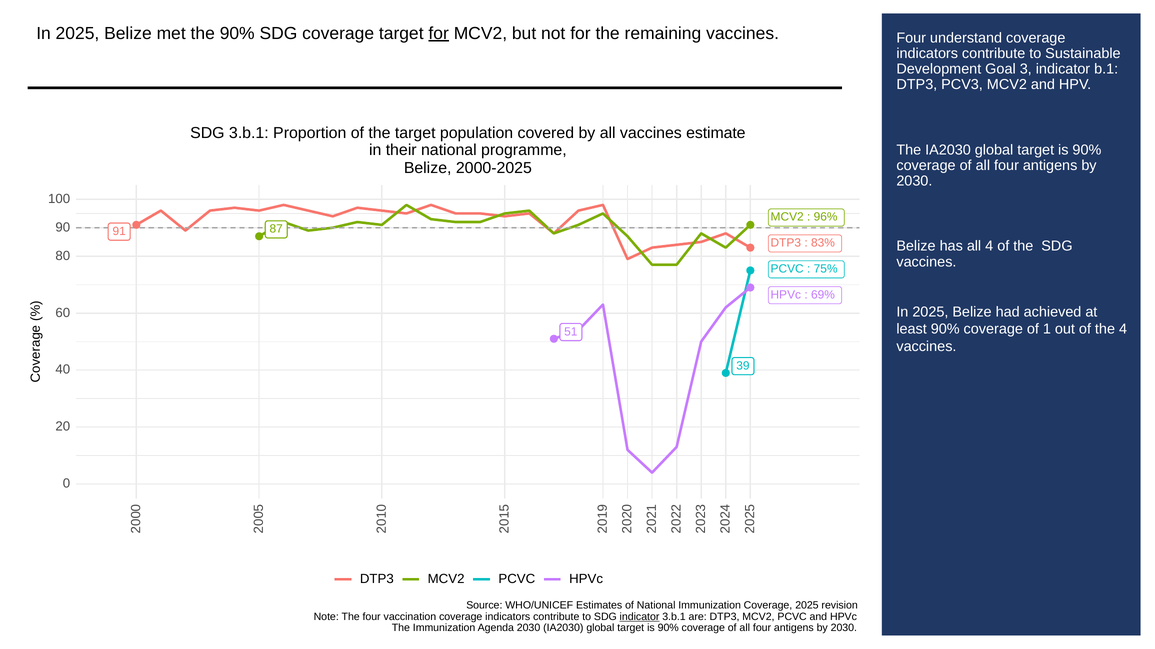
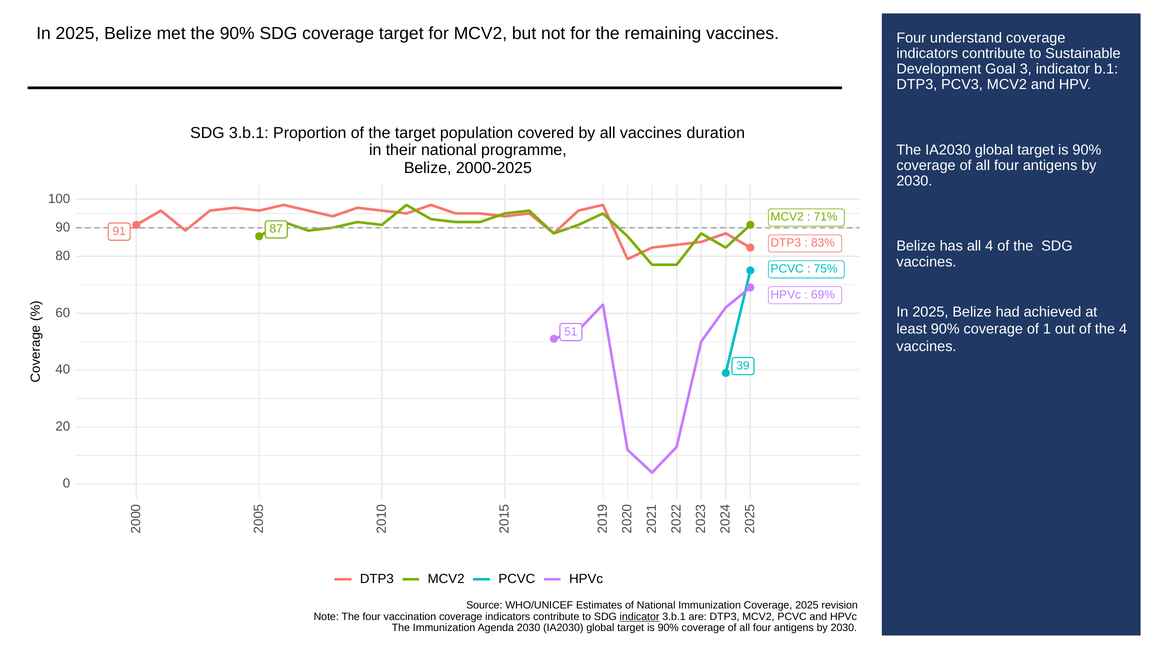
for at (439, 33) underline: present -> none
estimate: estimate -> duration
96%: 96% -> 71%
